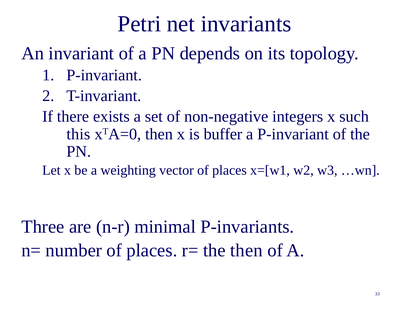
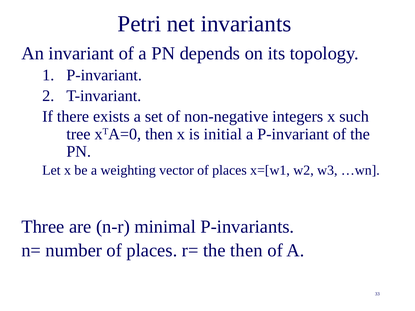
this: this -> tree
buffer: buffer -> initial
